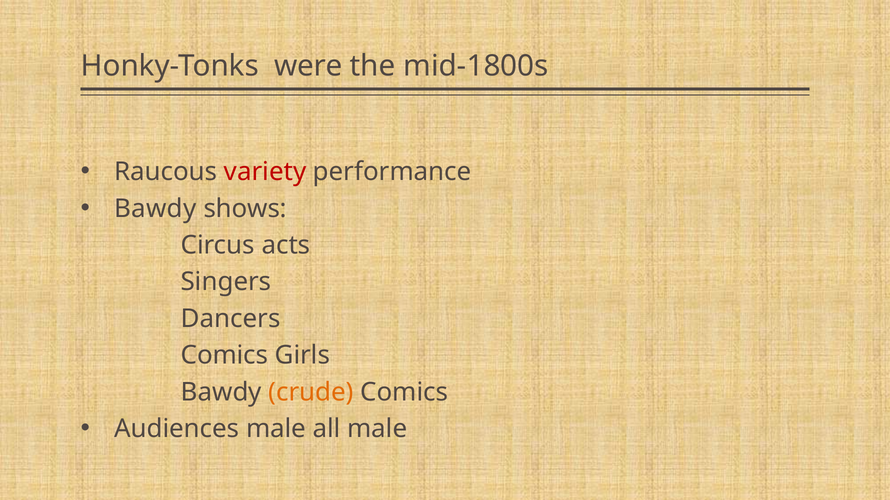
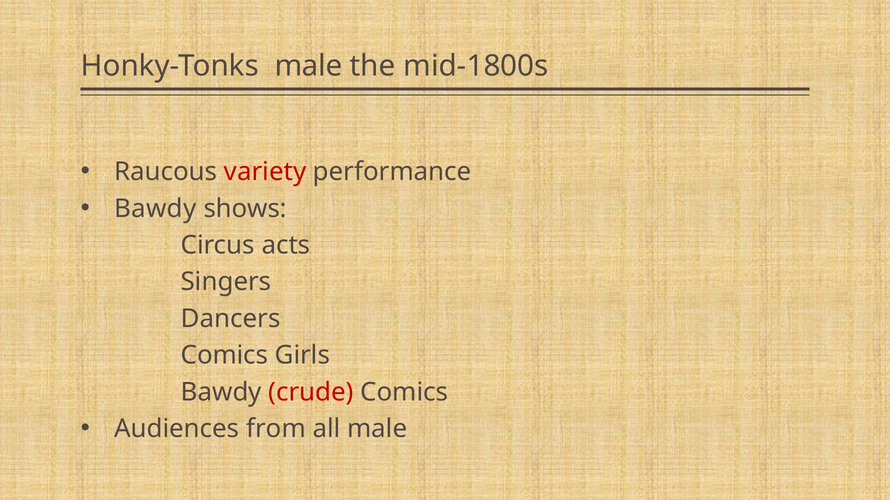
Honky-Tonks were: were -> male
crude colour: orange -> red
Audiences male: male -> from
